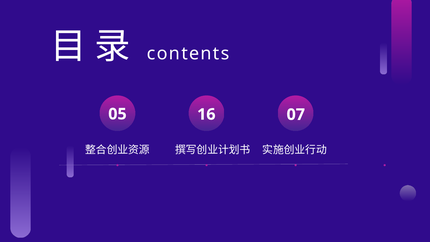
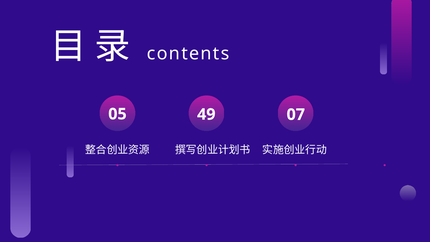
16: 16 -> 49
